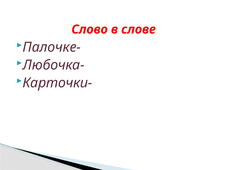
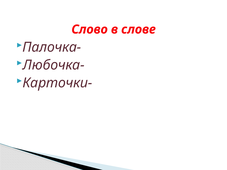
Палочке-: Палочке- -> Палочка-
